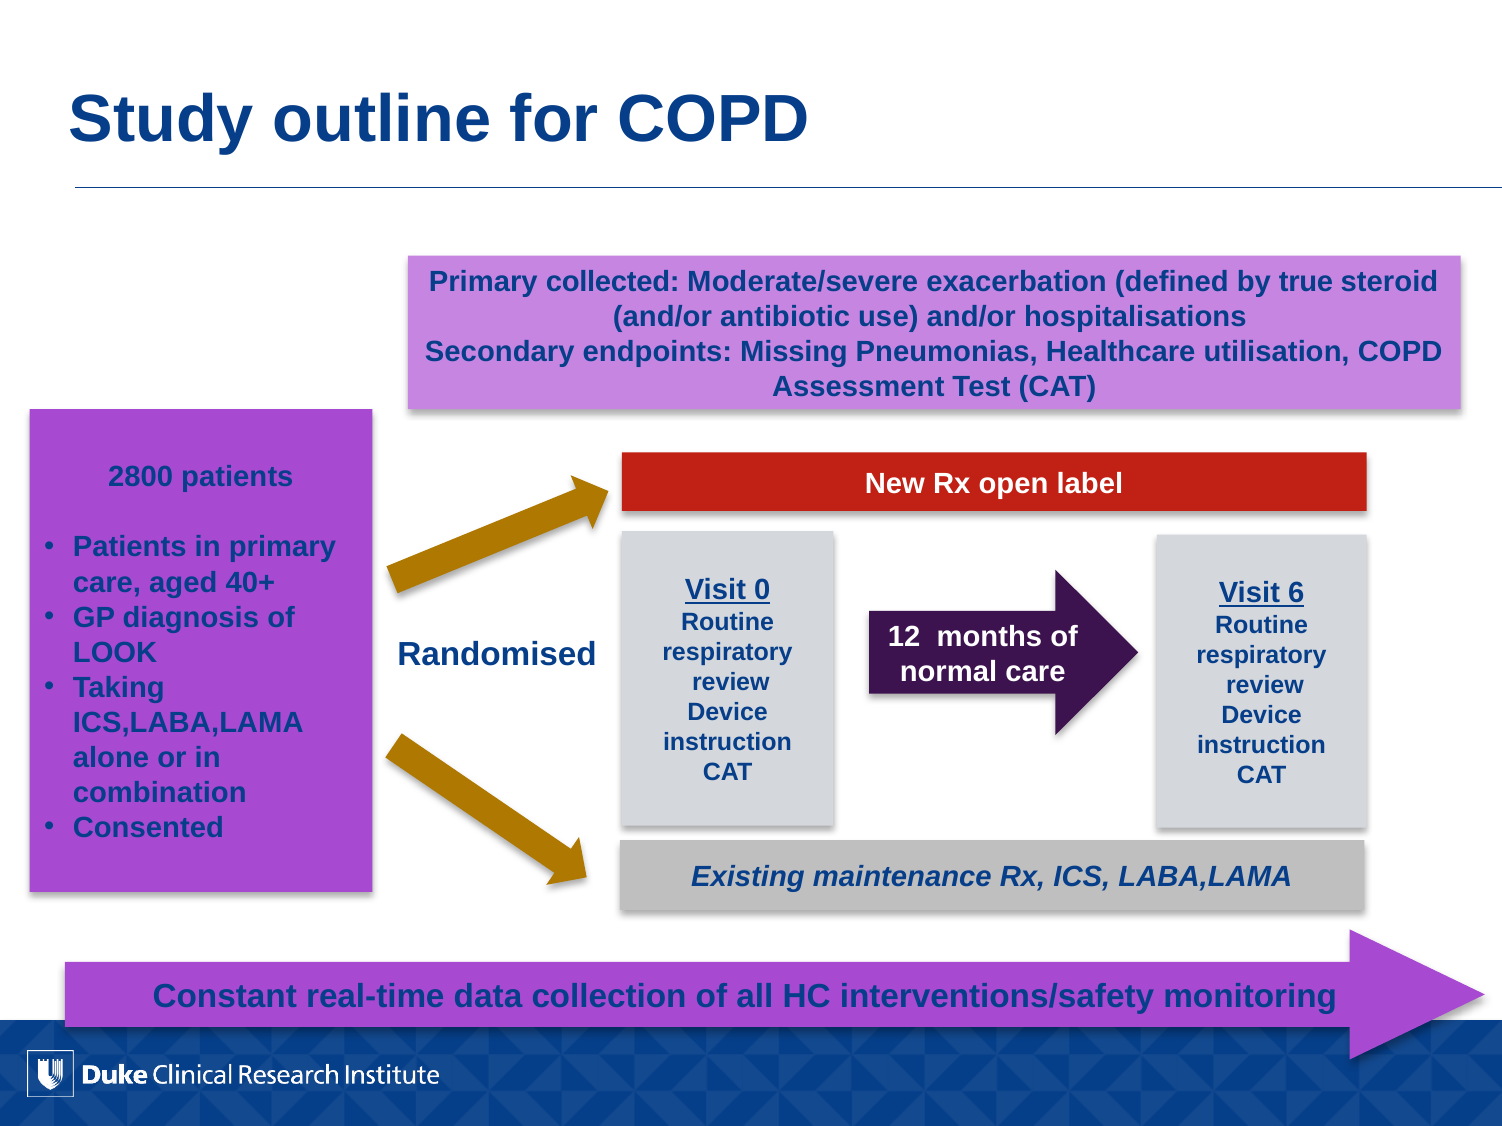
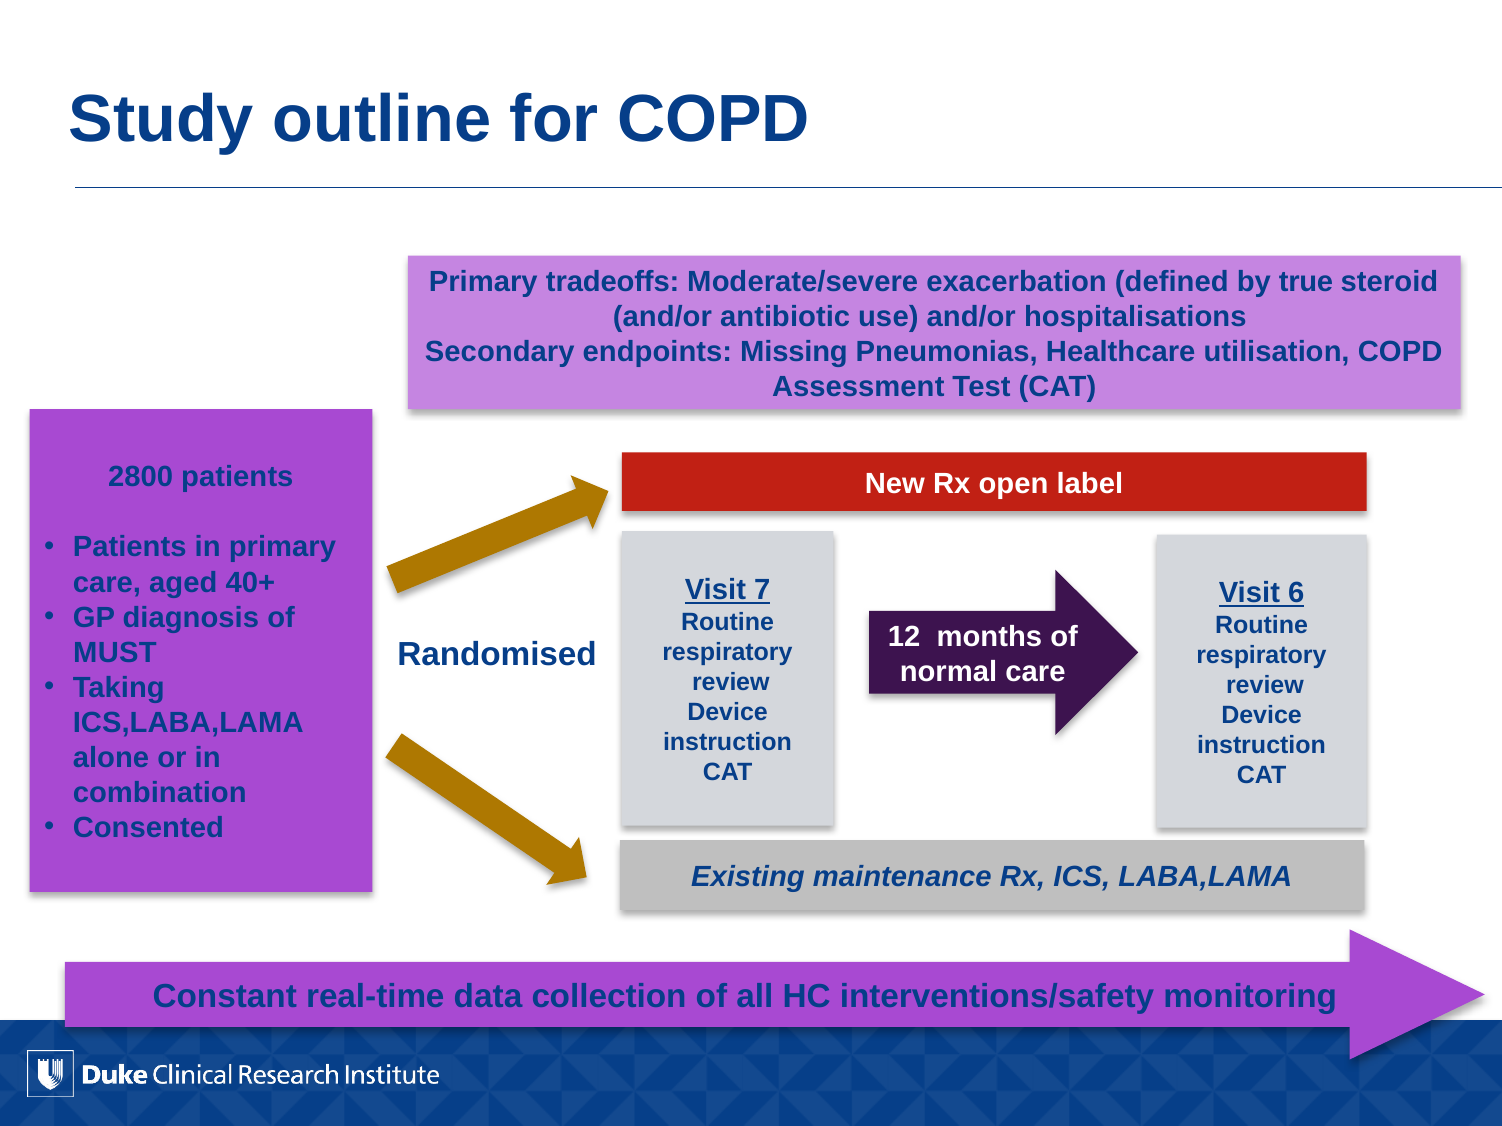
collected: collected -> tradeoffs
0: 0 -> 7
LOOK: LOOK -> MUST
